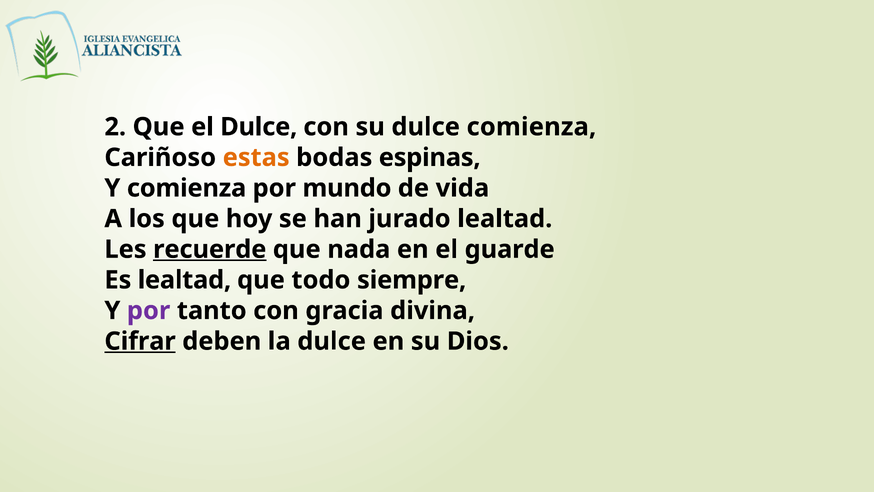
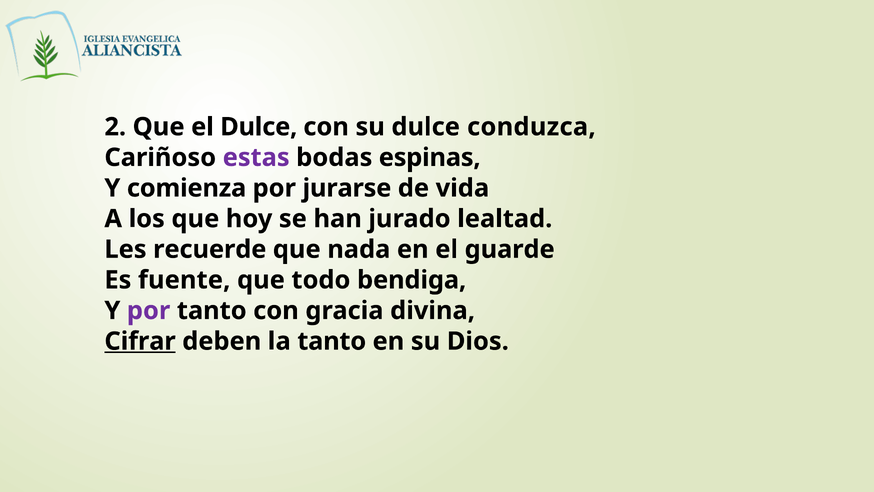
dulce comienza: comienza -> conduzca
estas colour: orange -> purple
mundo: mundo -> jurarse
recuerde underline: present -> none
Es lealtad: lealtad -> fuente
siempre: siempre -> bendiga
la dulce: dulce -> tanto
